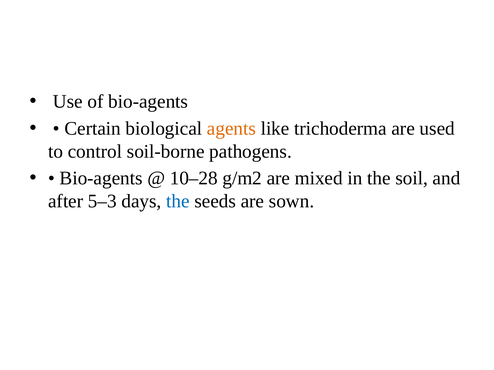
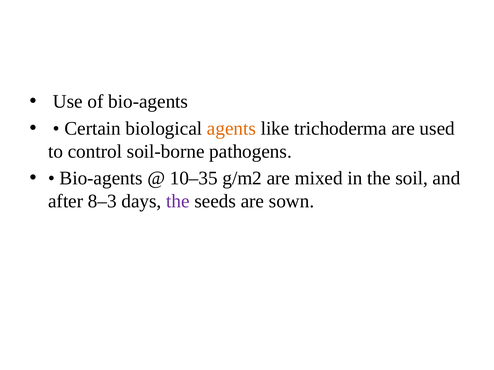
10–28: 10–28 -> 10–35
5–3: 5–3 -> 8–3
the at (178, 201) colour: blue -> purple
